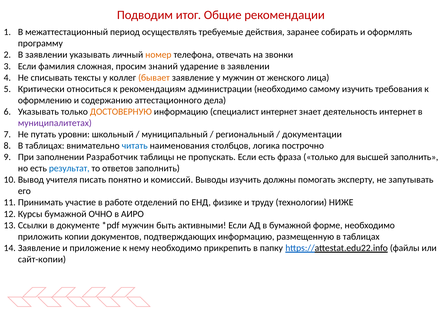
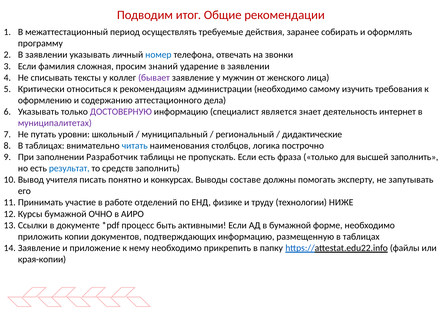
номер colour: orange -> blue
бывает colour: orange -> purple
ДОСТОВЕРНУЮ colour: orange -> purple
специалист интернет: интернет -> является
документации: документации -> дидактические
ответов: ответов -> средств
комиссий: комиссий -> конкурсах
Выводы изучить: изучить -> составе
мужчин at (138, 225): мужчин -> процесс
сайт-копии: сайт-копии -> края-копии
